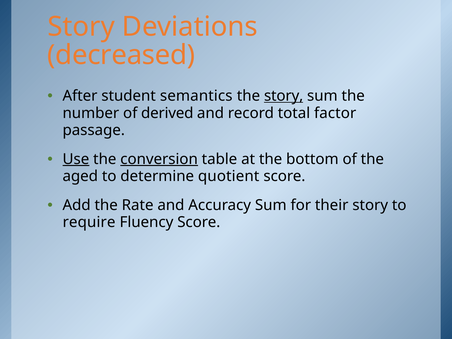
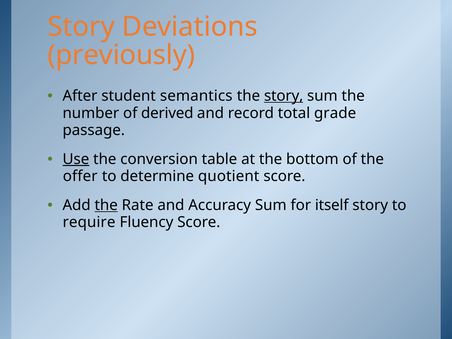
decreased: decreased -> previously
factor: factor -> grade
conversion underline: present -> none
aged: aged -> offer
the at (106, 205) underline: none -> present
their: their -> itself
